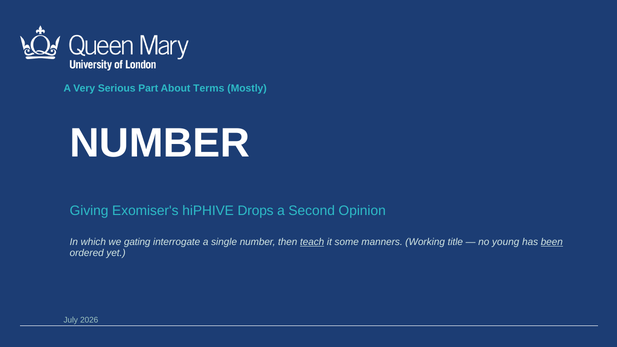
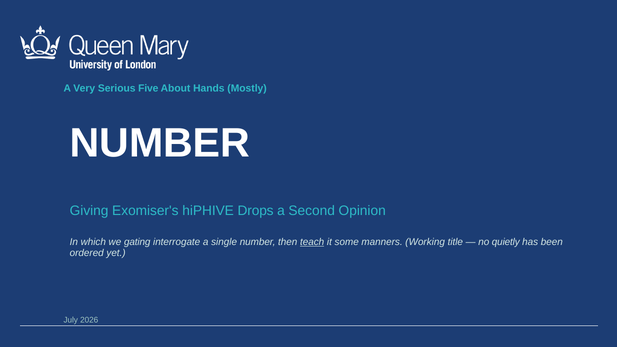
Part: Part -> Five
Terms: Terms -> Hands
young: young -> quietly
been underline: present -> none
